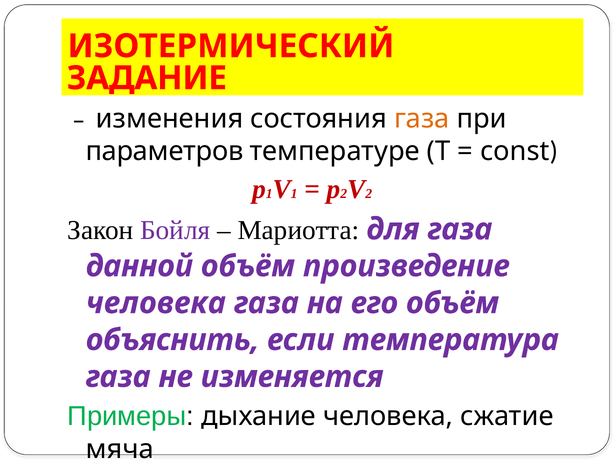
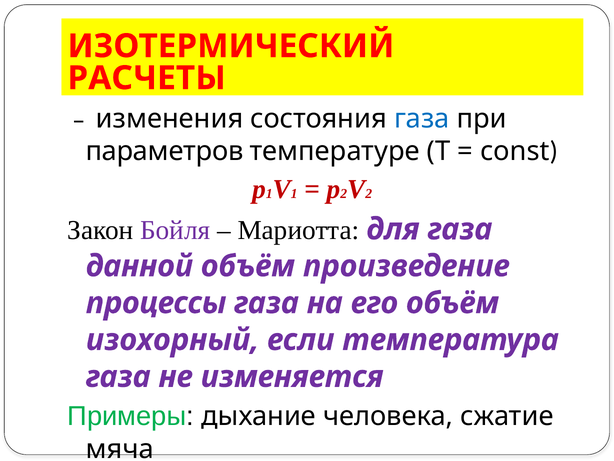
ЗАДАНИЕ: ЗАДАНИЕ -> РАСЧЕТЫ
газа at (422, 119) colour: orange -> blue
человека at (156, 303): человека -> процессы
объяснить: объяснить -> изохорный
